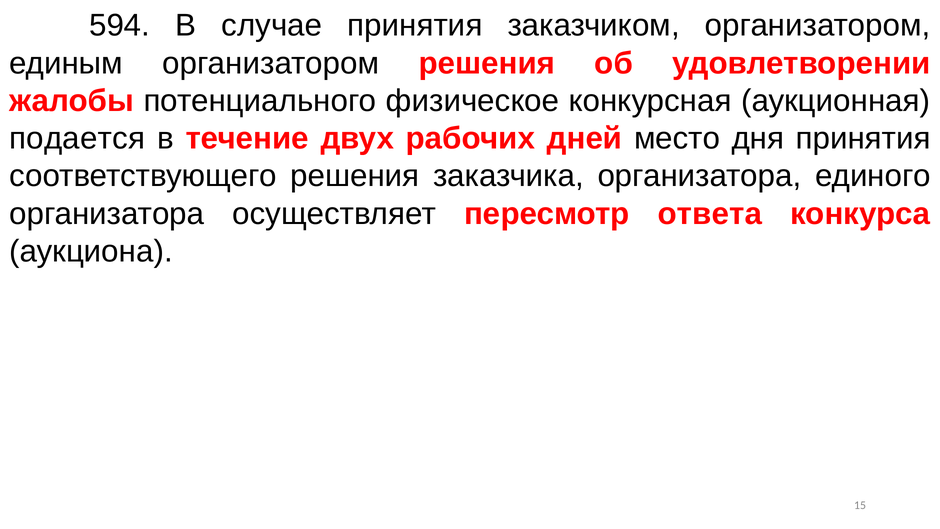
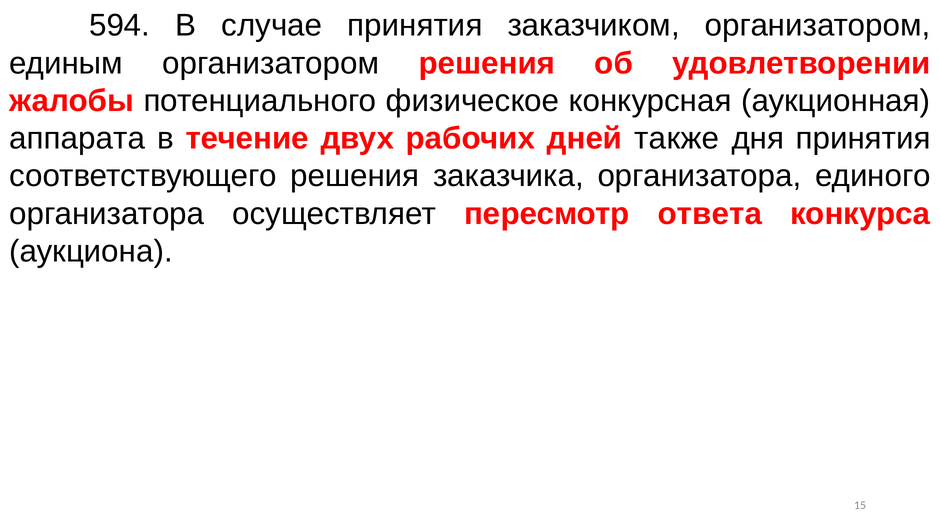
подается: подается -> аппарата
место: место -> также
